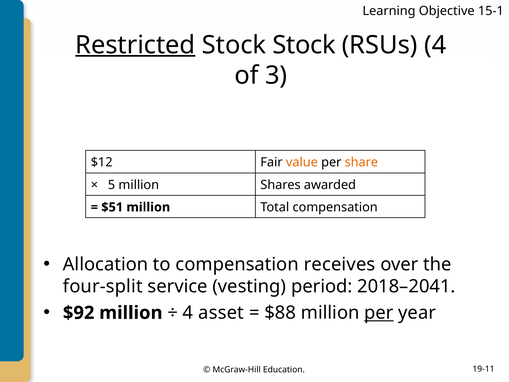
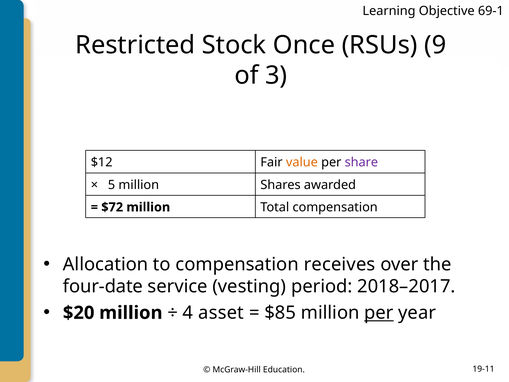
15-1: 15-1 -> 69-1
Restricted underline: present -> none
Stock Stock: Stock -> Once
RSUs 4: 4 -> 9
share colour: orange -> purple
$51: $51 -> $72
four-split: four-split -> four-date
2018–2041: 2018–2041 -> 2018–2017
$92: $92 -> $20
$88: $88 -> $85
